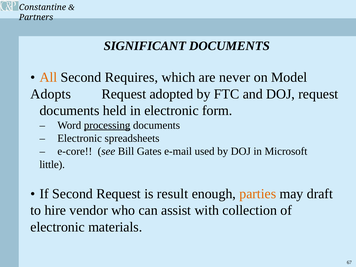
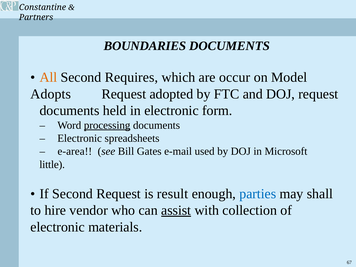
SIGNIFICANT: SIGNIFICANT -> BOUNDARIES
never: never -> occur
e-core: e-core -> e-area
parties colour: orange -> blue
draft: draft -> shall
assist underline: none -> present
